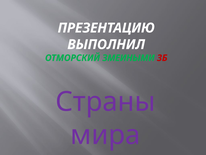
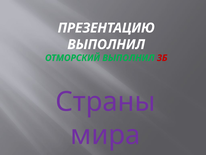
ОТМОРСКИЙ ЗМЕИНЫМИ: ЗМЕИНЫМИ -> ВЫПОЛНИЛ
